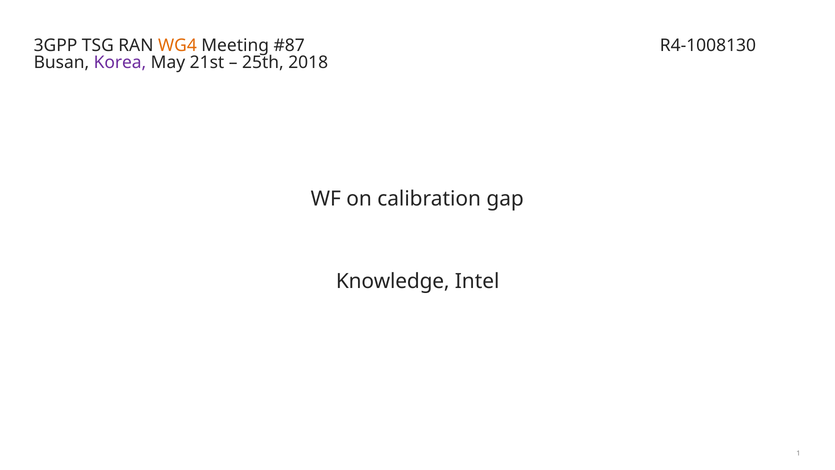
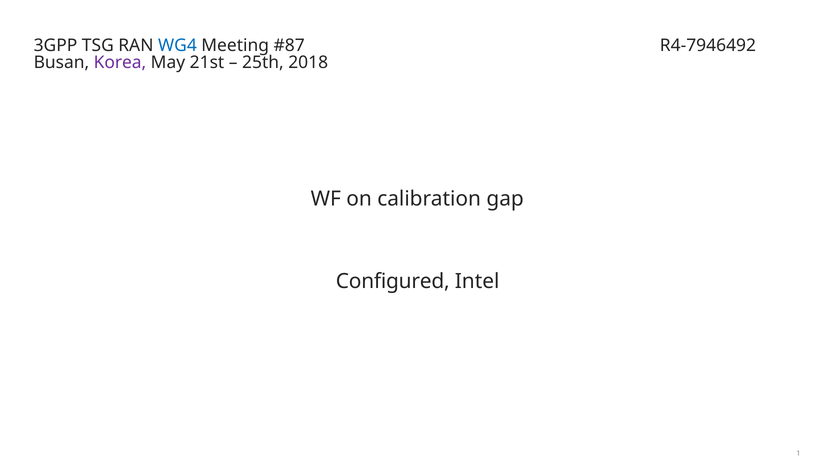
WG4 colour: orange -> blue
R4-1008130: R4-1008130 -> R4-7946492
Knowledge: Knowledge -> Configured
